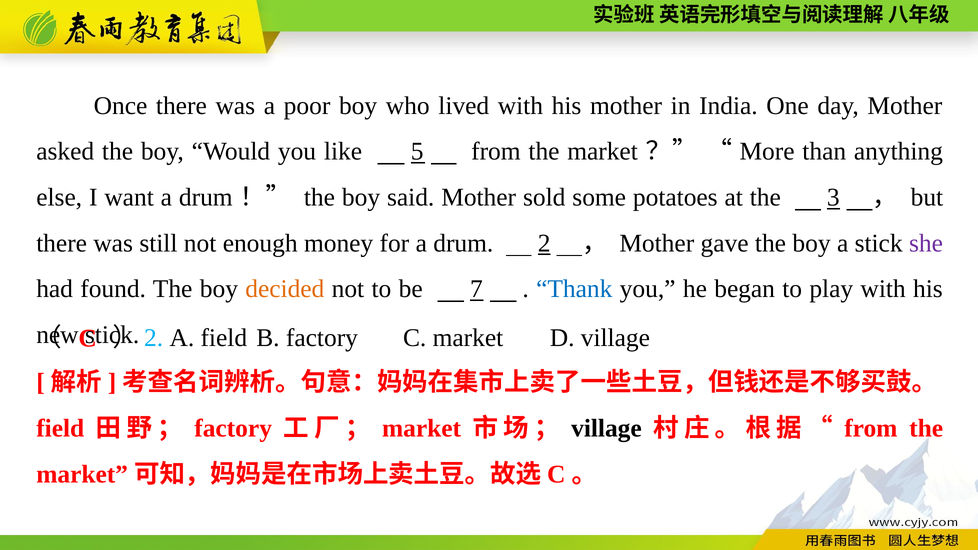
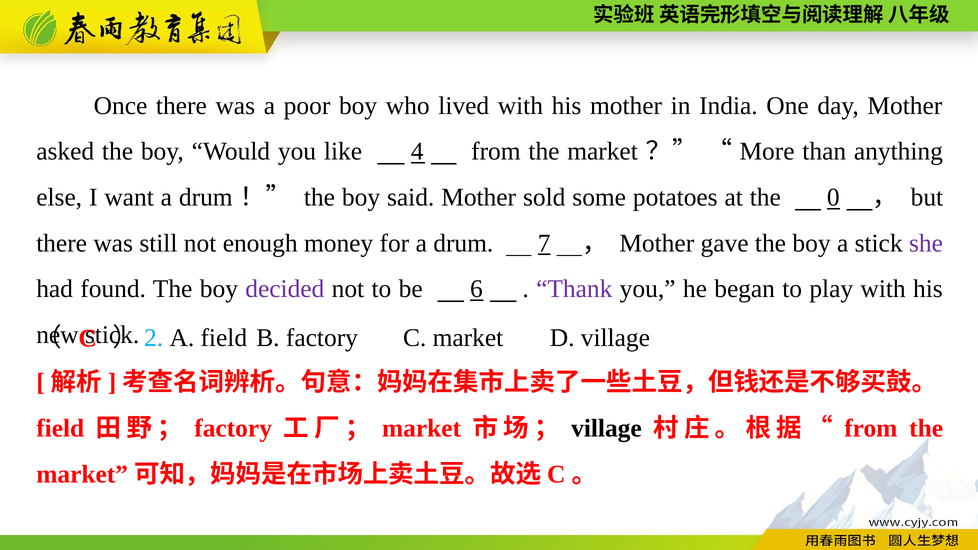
5: 5 -> 4
3: 3 -> 0
2: 2 -> 7
decided colour: orange -> purple
7: 7 -> 6
Thank colour: blue -> purple
